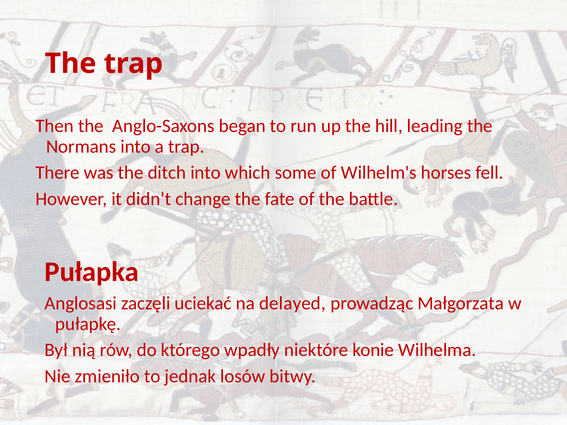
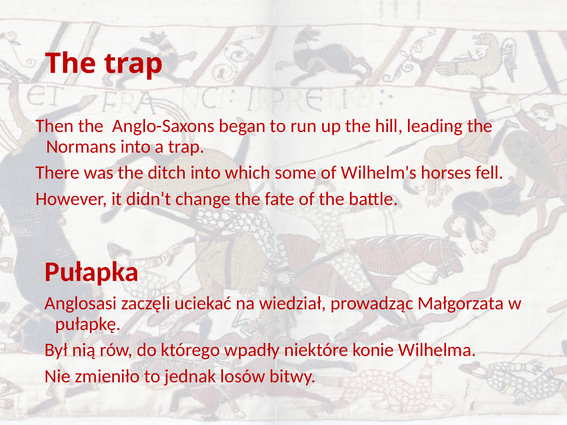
delayed: delayed -> wiedział
